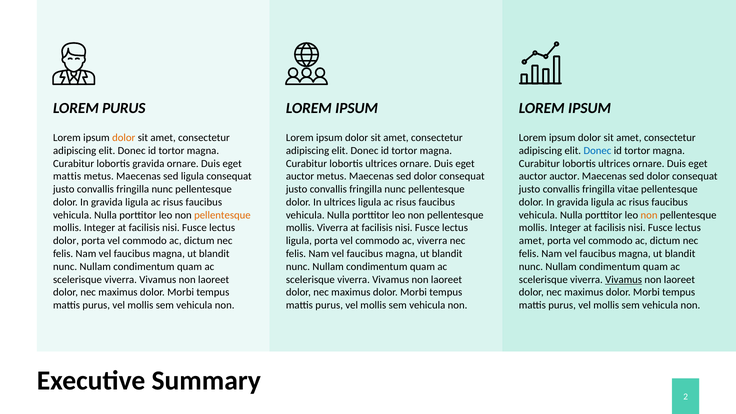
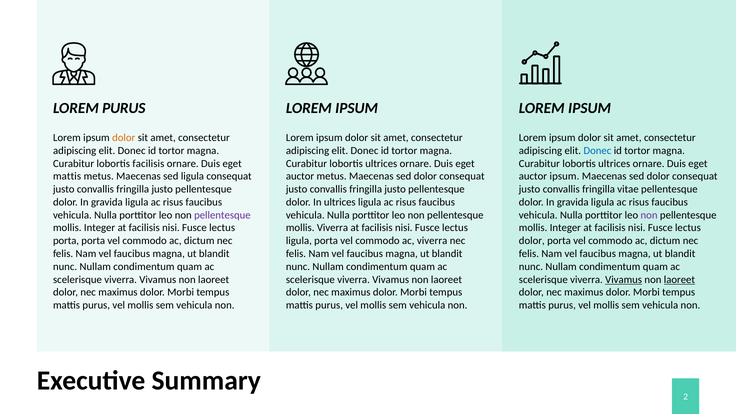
lobortis gravida: gravida -> facilisis
auctor auctor: auctor -> ipsum
nunc at (162, 189): nunc -> justo
nunc at (395, 189): nunc -> justo
pellentesque at (222, 215) colour: orange -> purple
non at (649, 215) colour: orange -> purple
dolor at (66, 241): dolor -> porta
amet at (532, 241): amet -> dolor
laoreet at (679, 279) underline: none -> present
